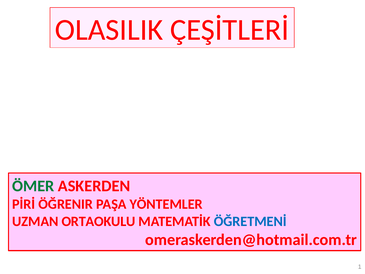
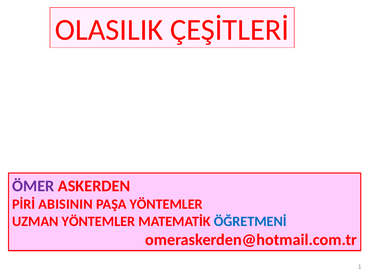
ÖMER colour: green -> purple
ÖĞRENIR: ÖĞRENIR -> ABISININ
UZMAN ORTAOKULU: ORTAOKULU -> YÖNTEMLER
